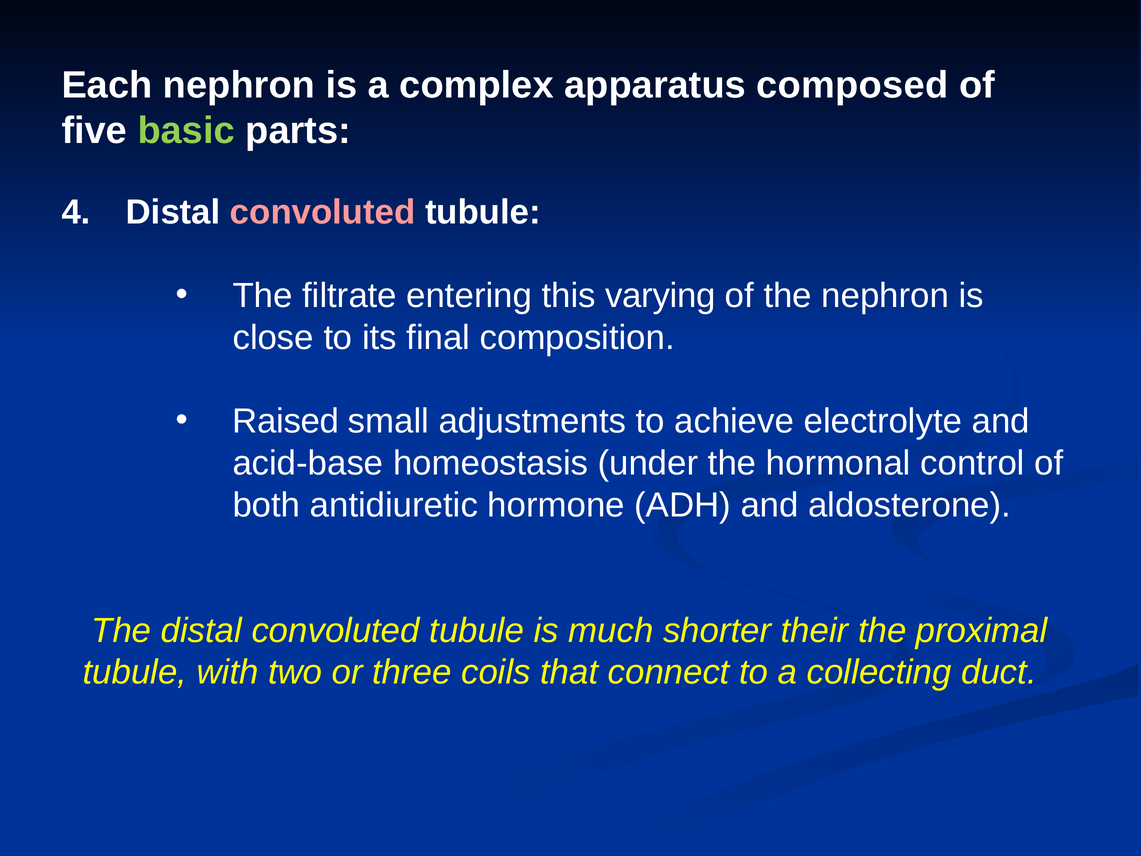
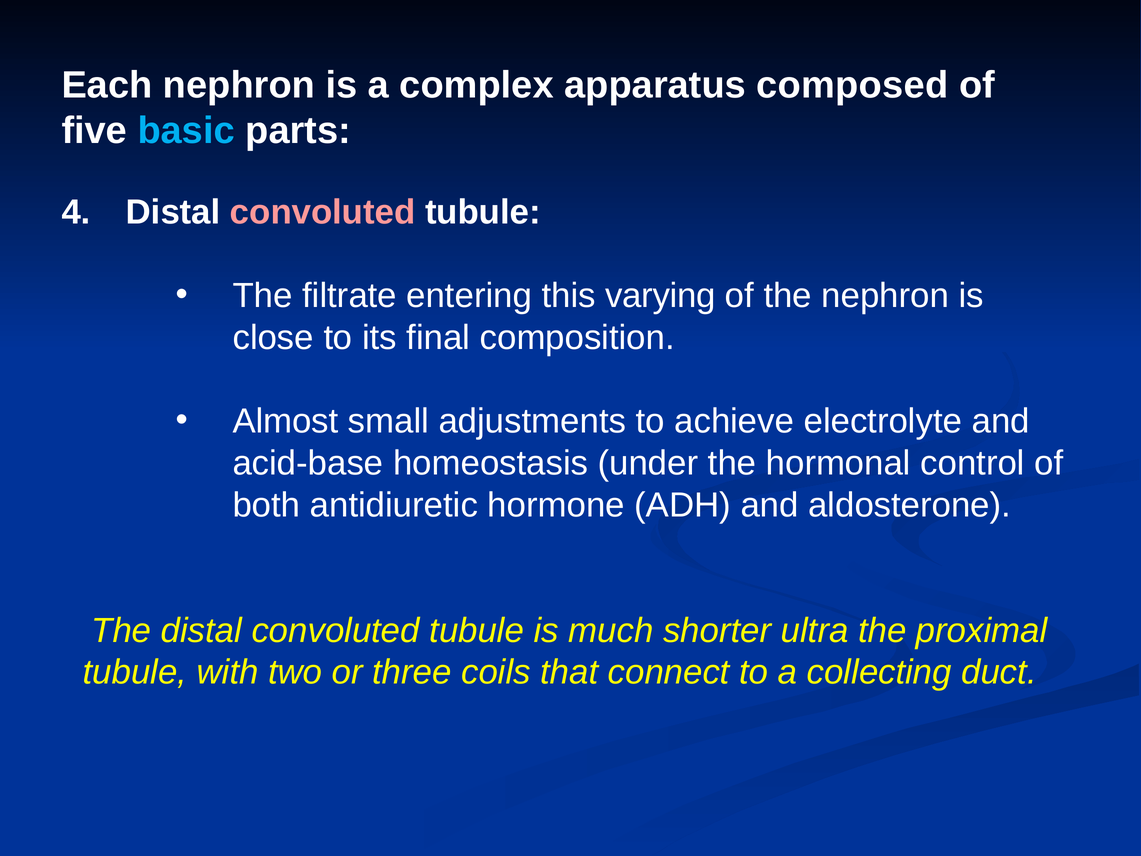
basic colour: light green -> light blue
Raised: Raised -> Almost
their: their -> ultra
